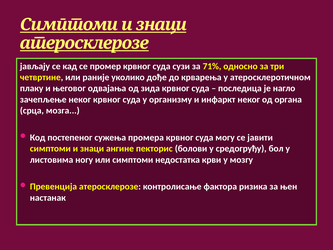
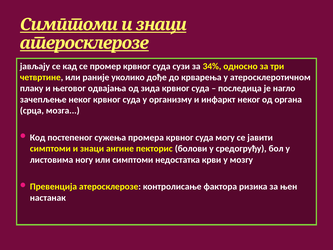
71%: 71% -> 34%
